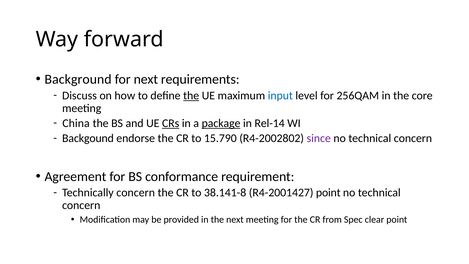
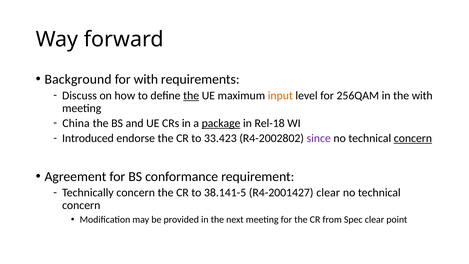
for next: next -> with
input colour: blue -> orange
the core: core -> with
CRs underline: present -> none
Rel-14: Rel-14 -> Rel-18
Backgound: Backgound -> Introduced
15.790: 15.790 -> 33.423
concern at (413, 138) underline: none -> present
38.141-8: 38.141-8 -> 38.141-5
R4-2001427 point: point -> clear
